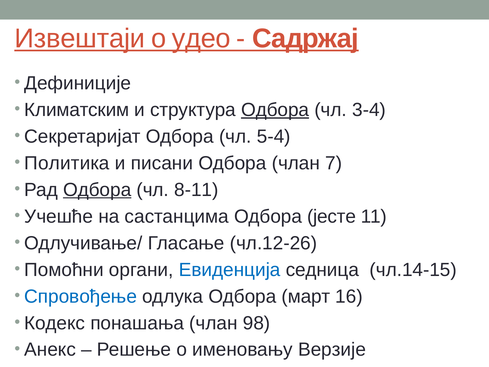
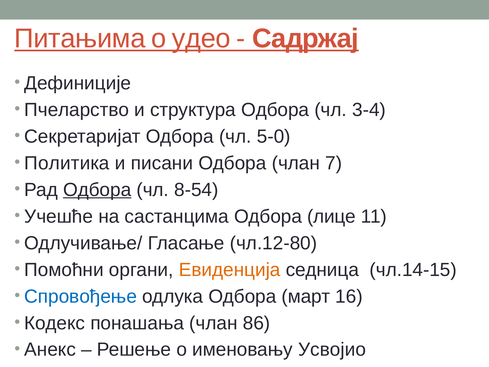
Извештаји: Извештаји -> Питањима
Климатским: Климатским -> Пчеларство
Одбора at (275, 110) underline: present -> none
5-4: 5-4 -> 5-0
8-11: 8-11 -> 8-54
јесте: јесте -> лице
чл.12-26: чл.12-26 -> чл.12-80
Евиденција colour: blue -> orange
98: 98 -> 86
Верзије: Верзије -> Усвојио
